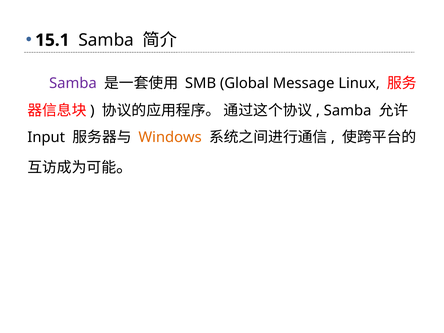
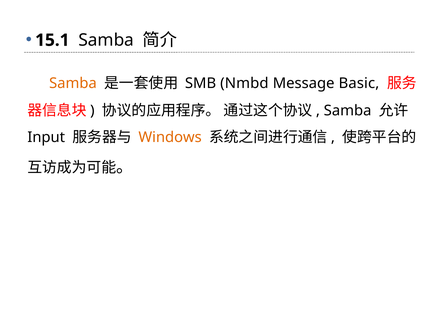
Samba at (73, 83) colour: purple -> orange
Global: Global -> Nmbd
Linux: Linux -> Basic
